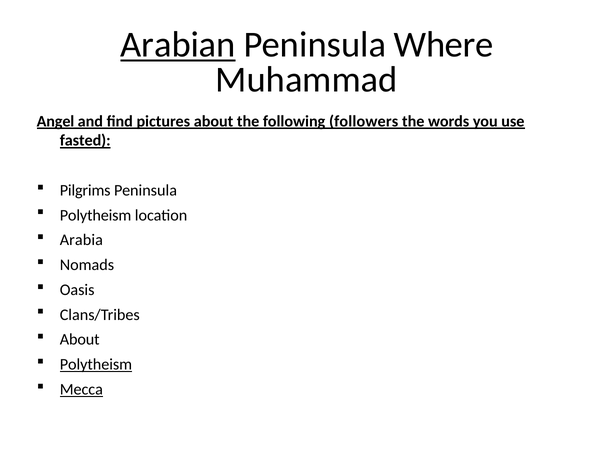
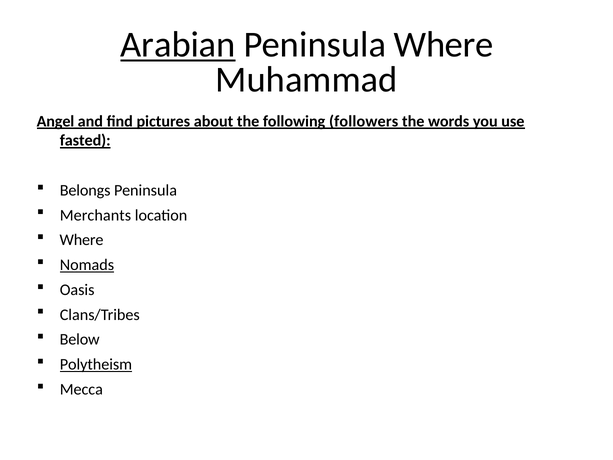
Pilgrims: Pilgrims -> Belongs
Polytheism at (96, 215): Polytheism -> Merchants
Arabia at (81, 240): Arabia -> Where
Nomads underline: none -> present
About at (80, 339): About -> Below
Mecca underline: present -> none
